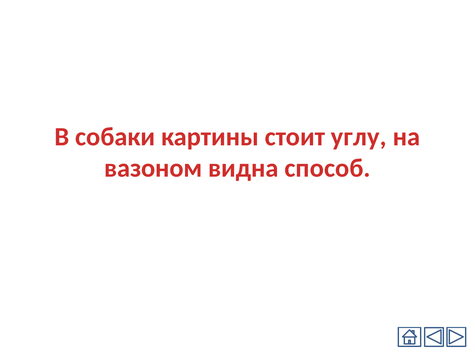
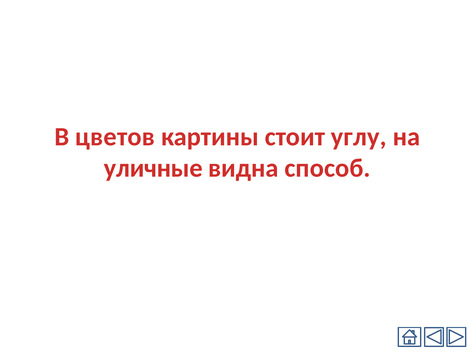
собаки: собаки -> цветов
вазоном: вазоном -> уличные
